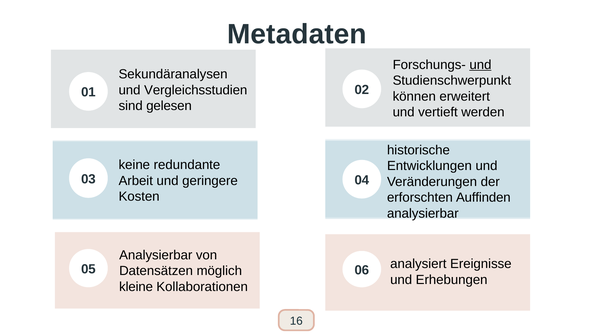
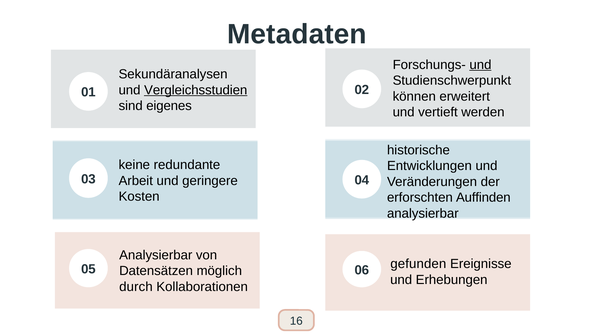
Vergleichsstudien underline: none -> present
gelesen: gelesen -> eigenes
analysiert: analysiert -> gefunden
kleine: kleine -> durch
